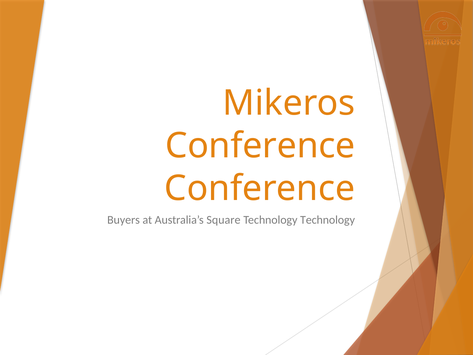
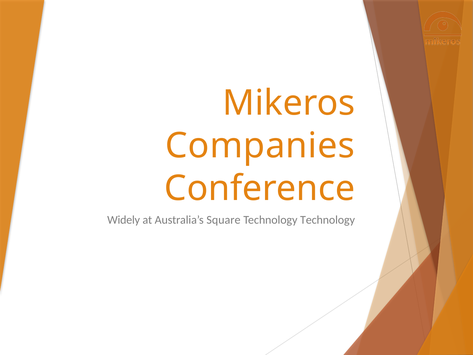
Conference at (260, 146): Conference -> Companies
Buyers: Buyers -> Widely
